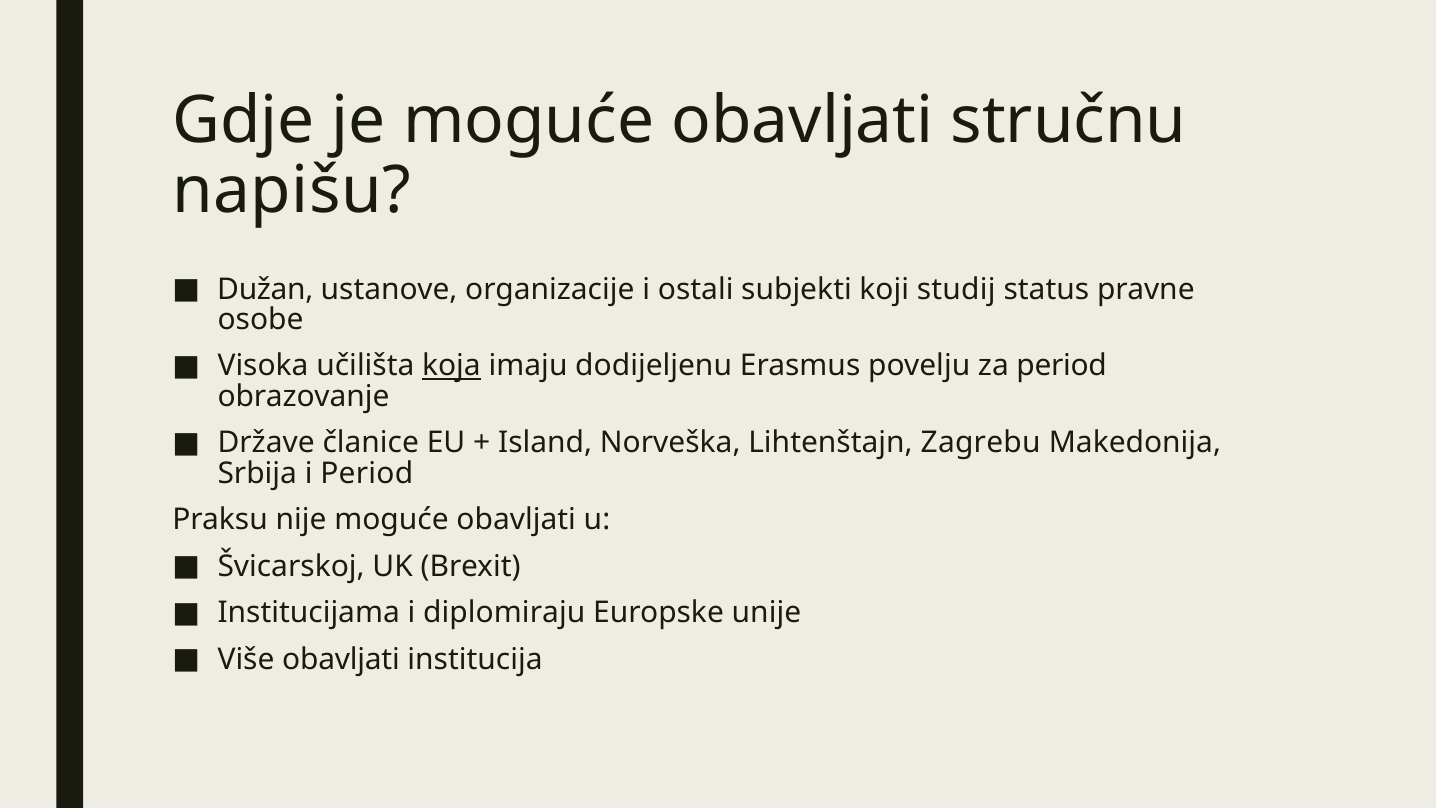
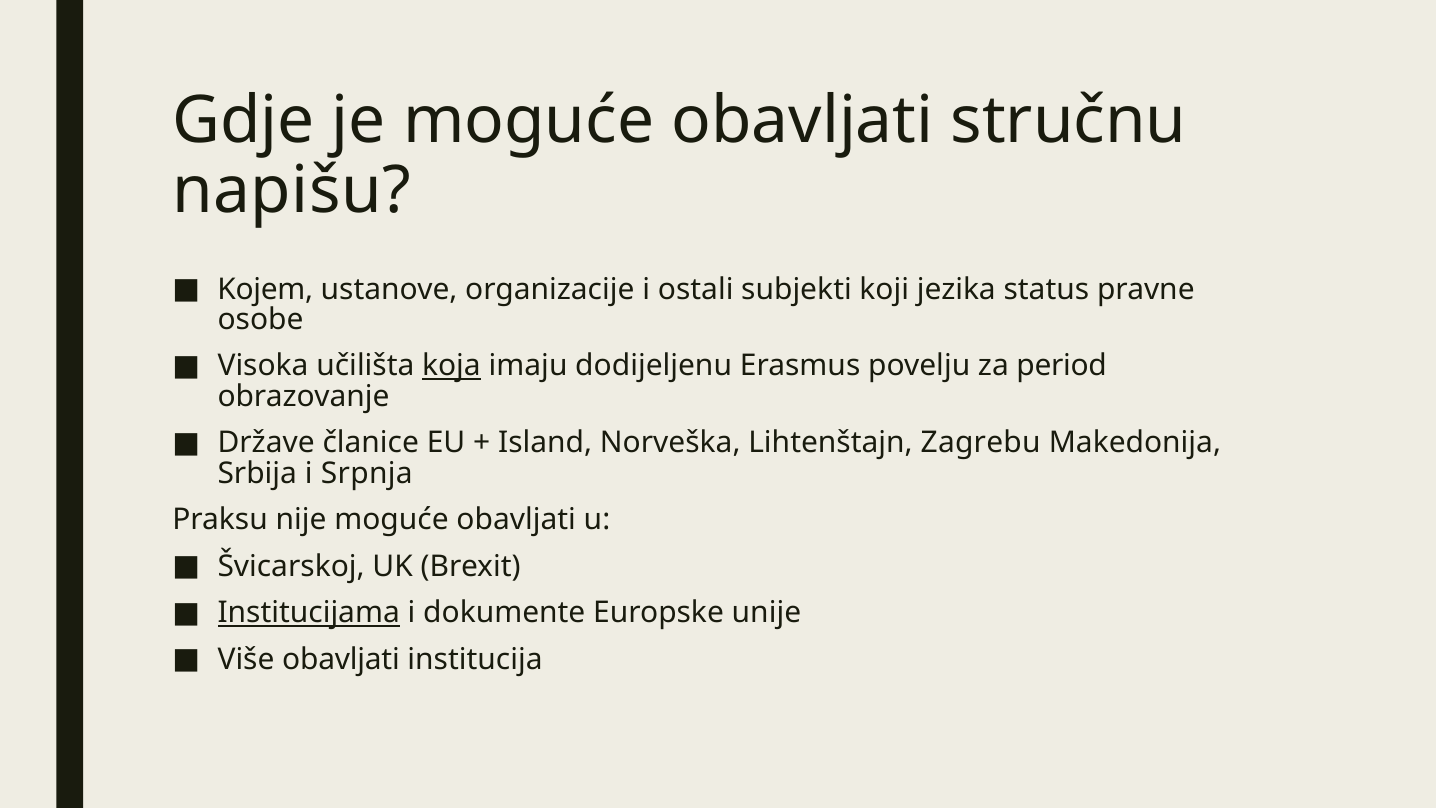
Dužan: Dužan -> Kojem
studij: studij -> jezika
i Period: Period -> Srpnja
Institucijama underline: none -> present
diplomiraju: diplomiraju -> dokumente
